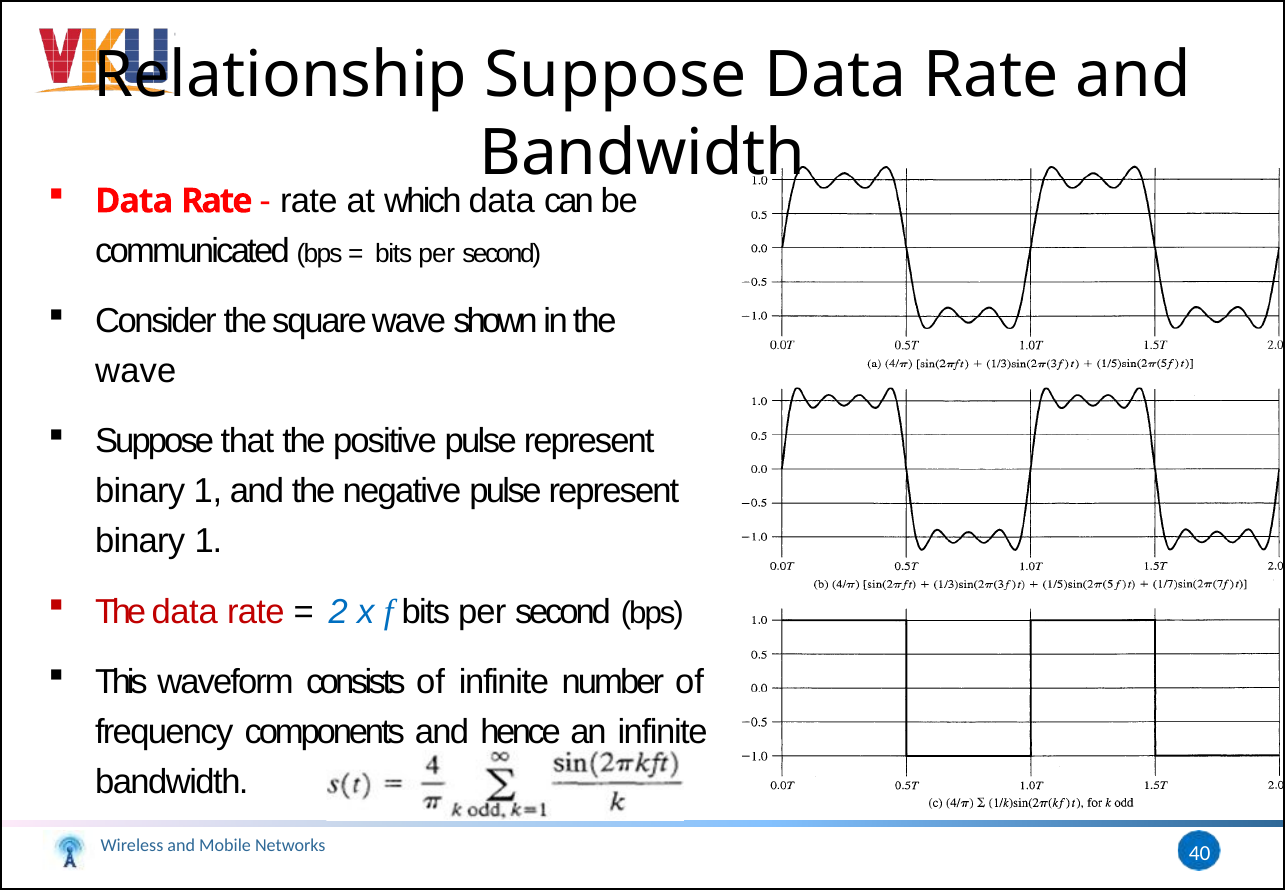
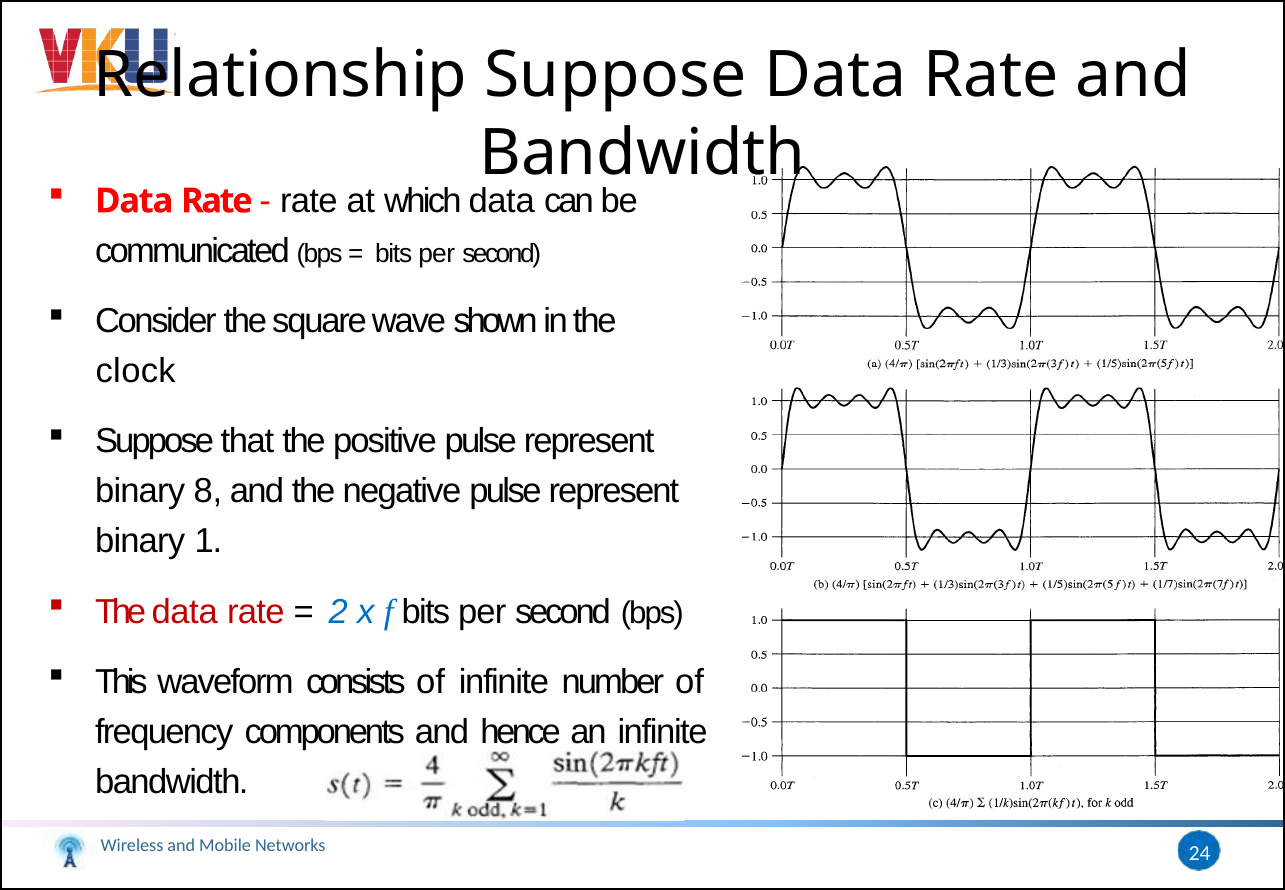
wave at (136, 371): wave -> clock
1 at (208, 491): 1 -> 8
40: 40 -> 24
